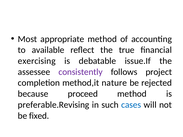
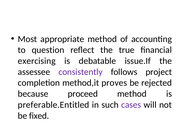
available: available -> question
nature: nature -> proves
preferable.Revising: preferable.Revising -> preferable.Entitled
cases colour: blue -> purple
